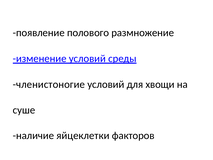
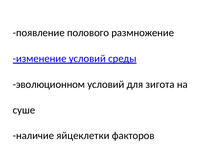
членистоногие: членистоногие -> эволюционном
хвощи: хвощи -> зигота
